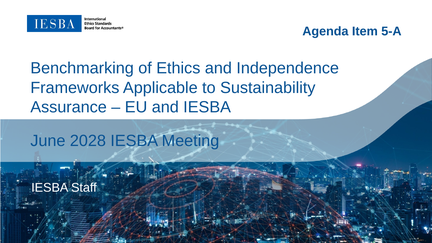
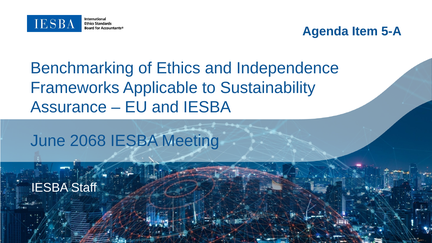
2028: 2028 -> 2068
